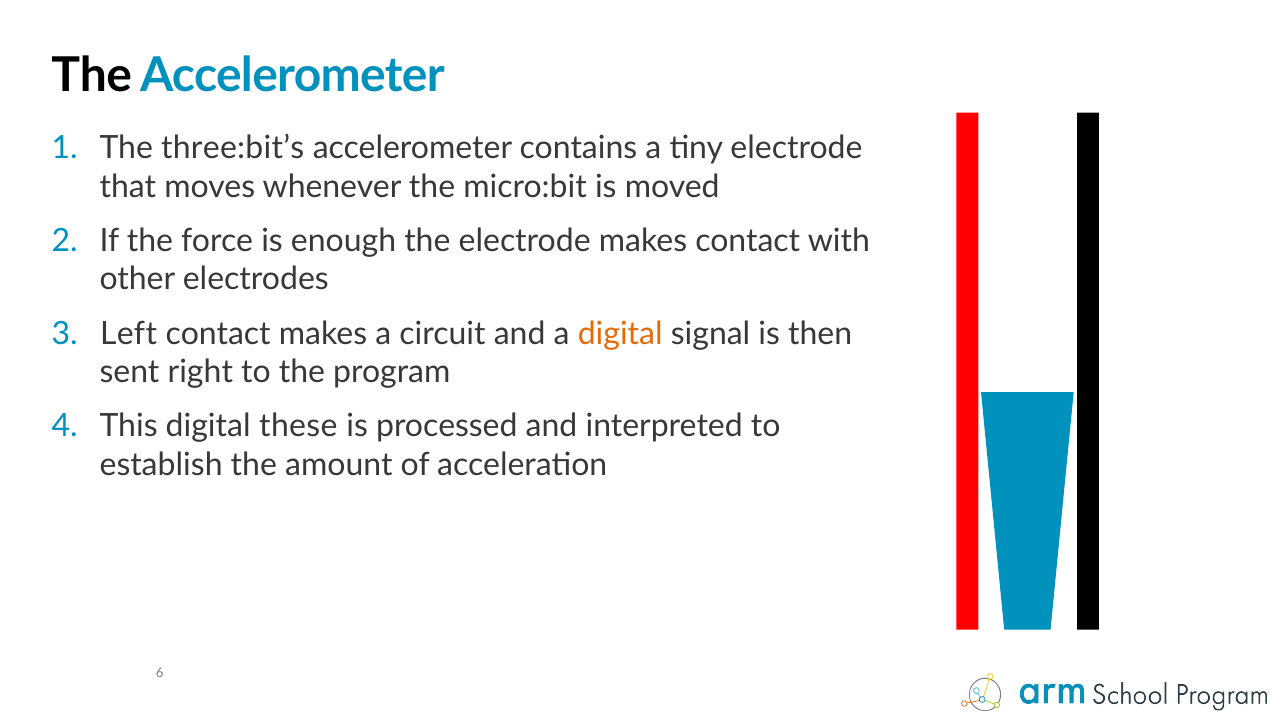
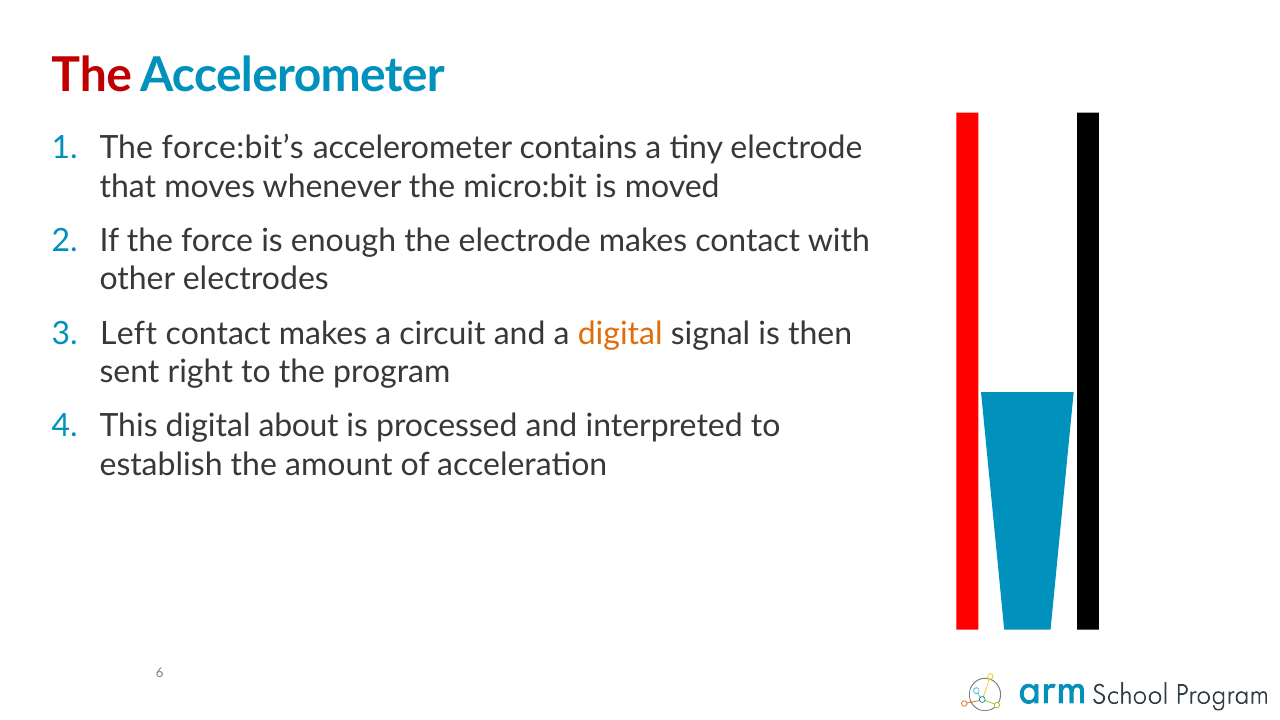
The at (92, 75) colour: black -> red
three:bit’s: three:bit’s -> force:bit’s
these: these -> about
